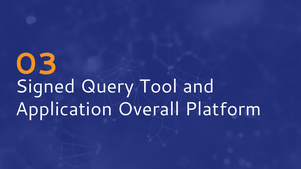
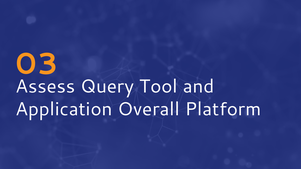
Signed: Signed -> Assess
